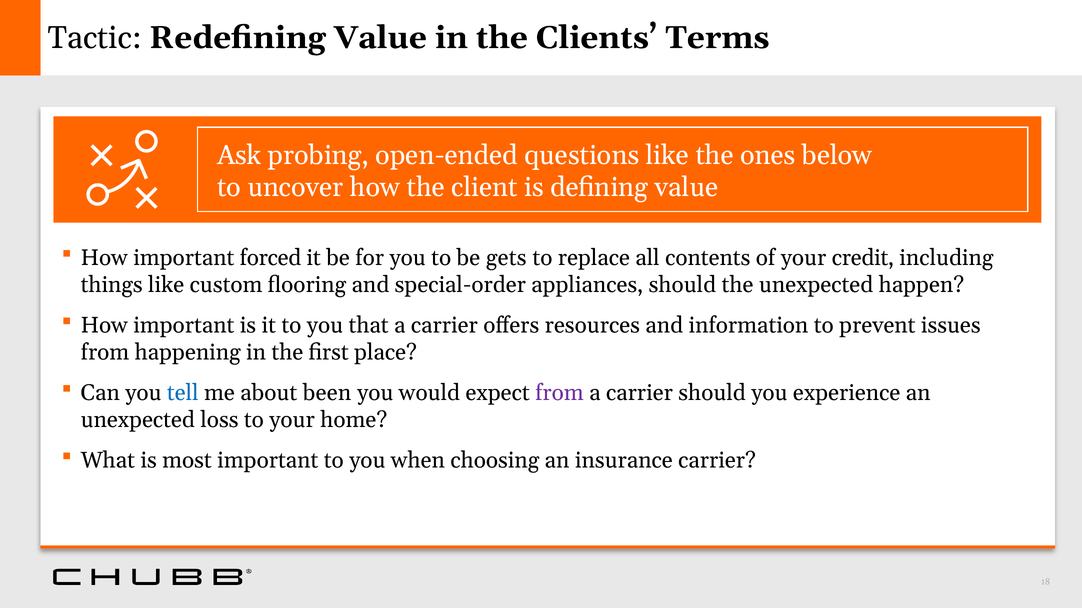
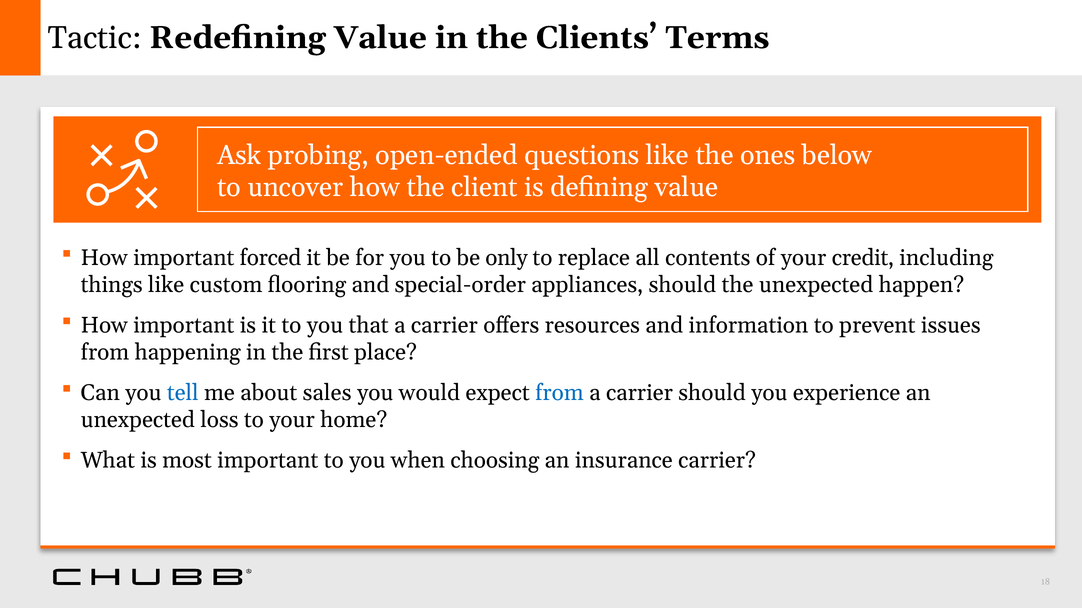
gets: gets -> only
been: been -> sales
from at (559, 393) colour: purple -> blue
